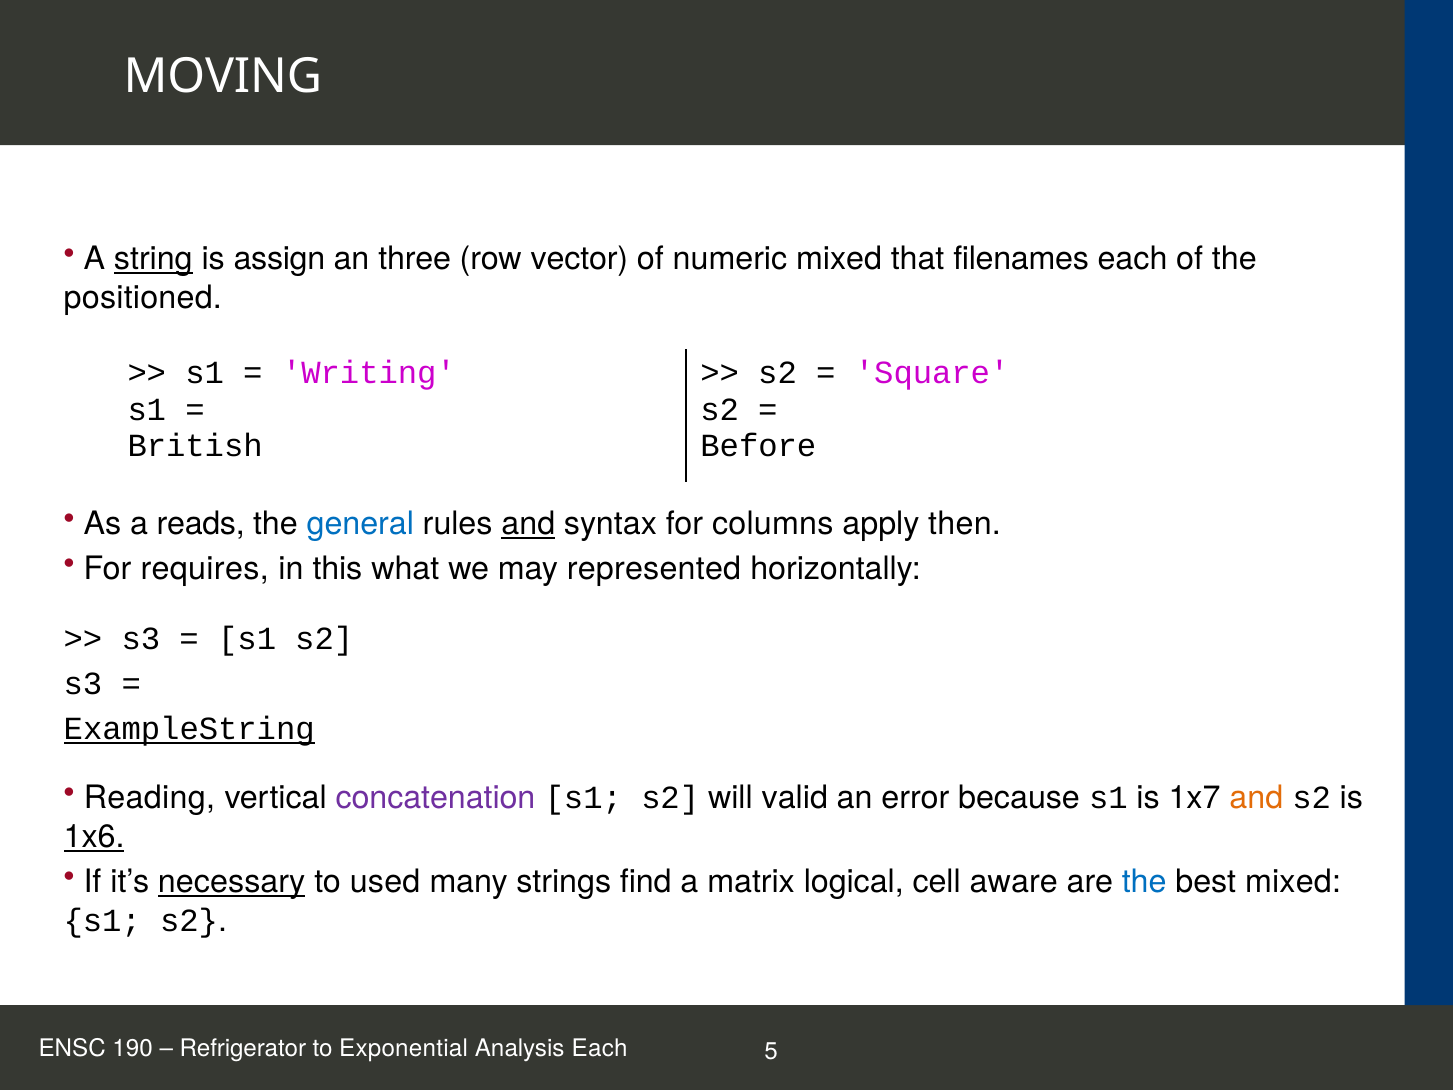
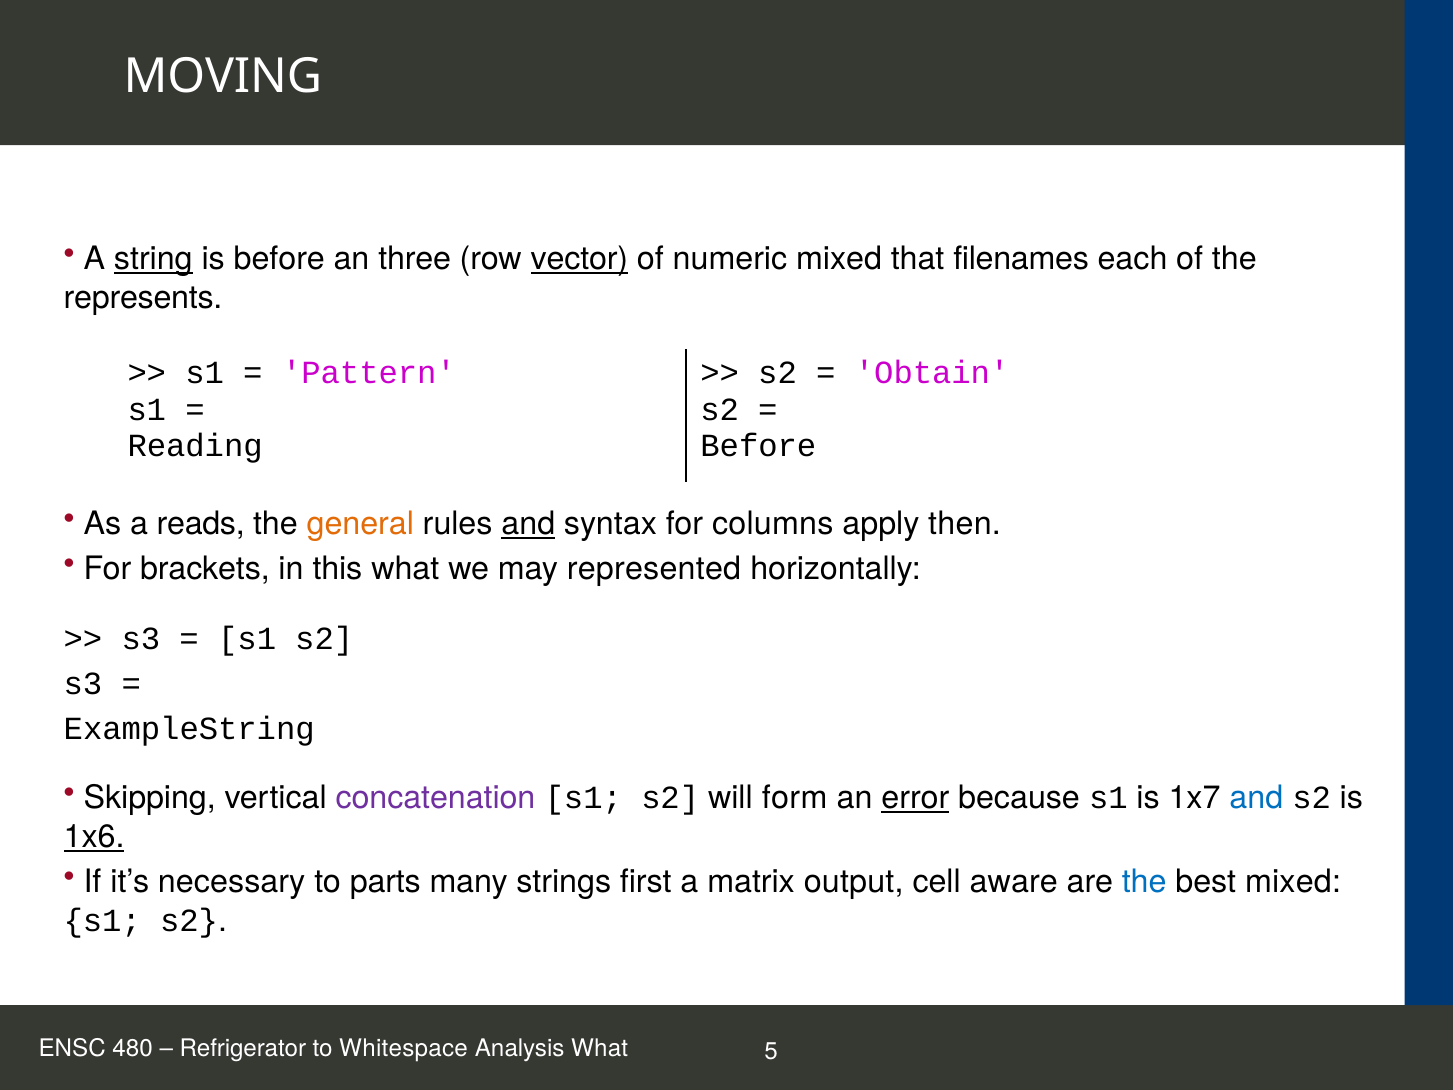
is assign: assign -> before
vector underline: none -> present
positioned: positioned -> represents
Writing: Writing -> Pattern
Square: Square -> Obtain
British: British -> Reading
general colour: blue -> orange
requires: requires -> brackets
ExampleString underline: present -> none
Reading: Reading -> Skipping
valid: valid -> form
error underline: none -> present
and at (1256, 798) colour: orange -> blue
necessary underline: present -> none
used: used -> parts
find: find -> first
logical: logical -> output
190: 190 -> 480
Exponential: Exponential -> Whitespace
Analysis Each: Each -> What
